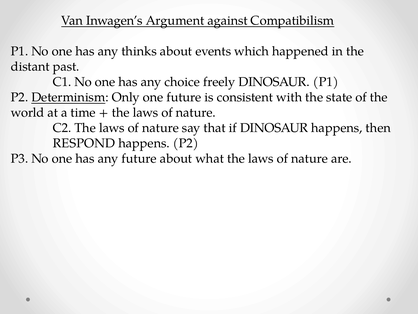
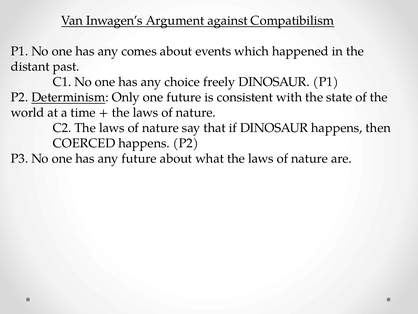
thinks: thinks -> comes
RESPOND: RESPOND -> COERCED
